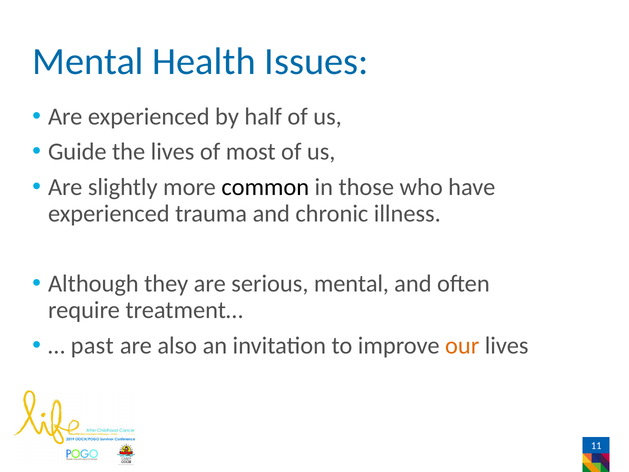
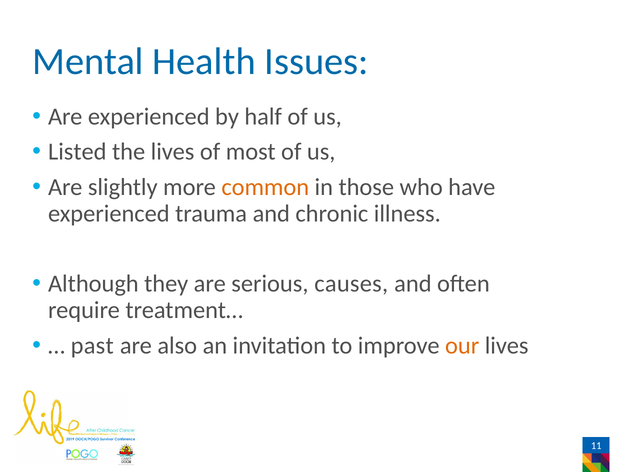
Guide: Guide -> Listed
common colour: black -> orange
serious mental: mental -> causes
